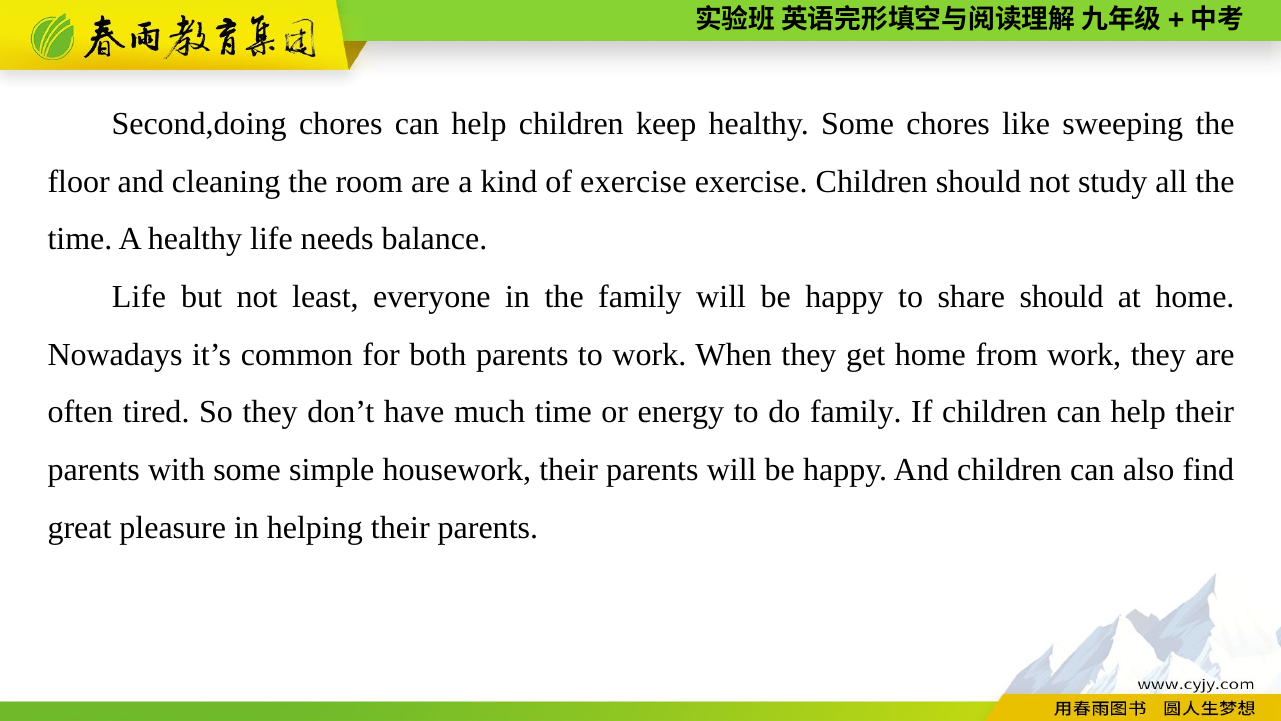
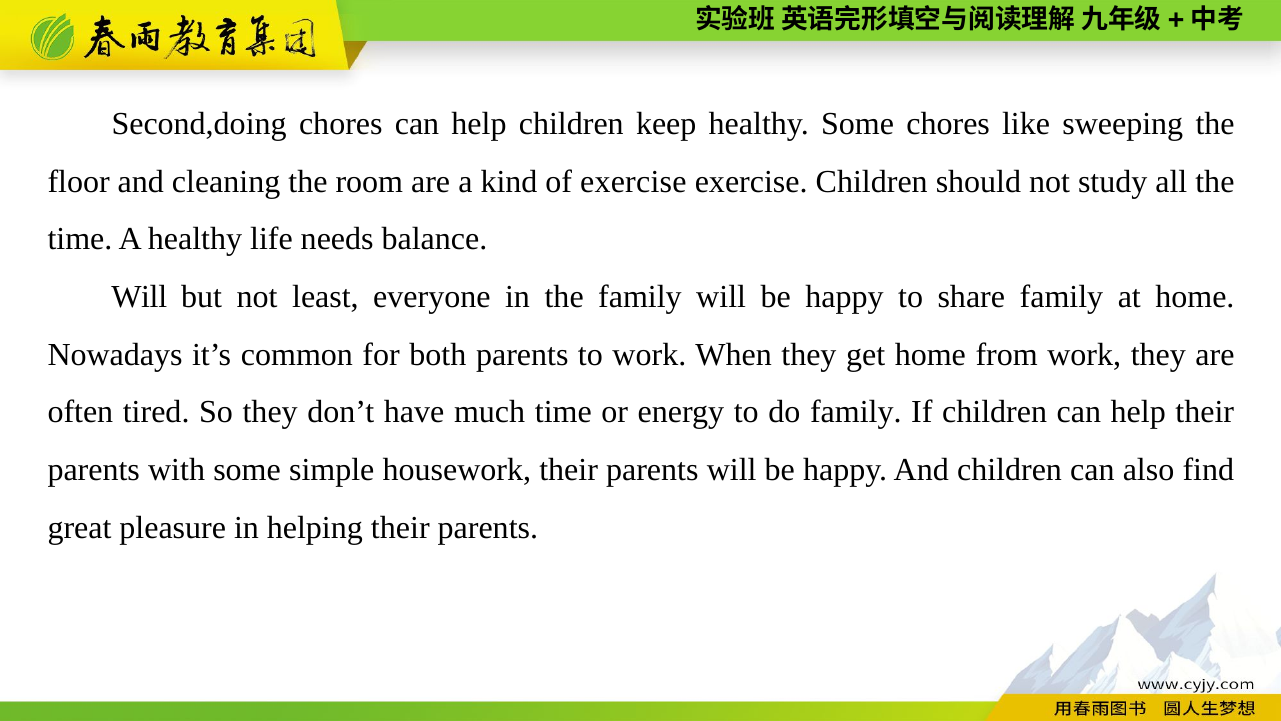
Life at (139, 297): Life -> Will
share should: should -> family
